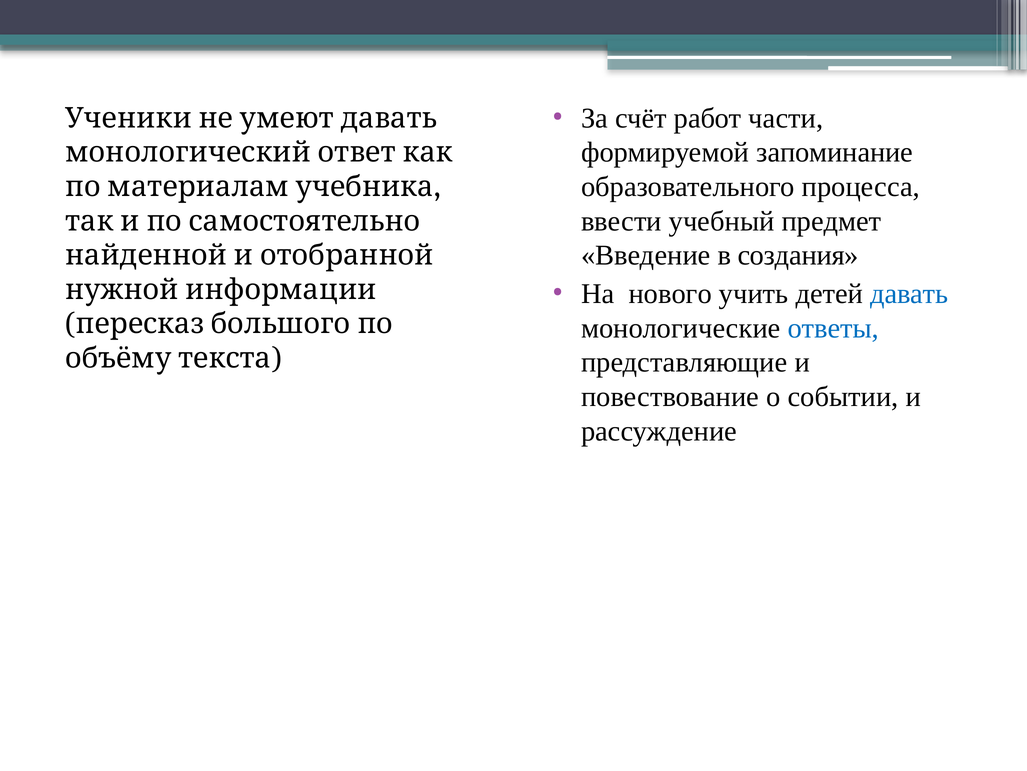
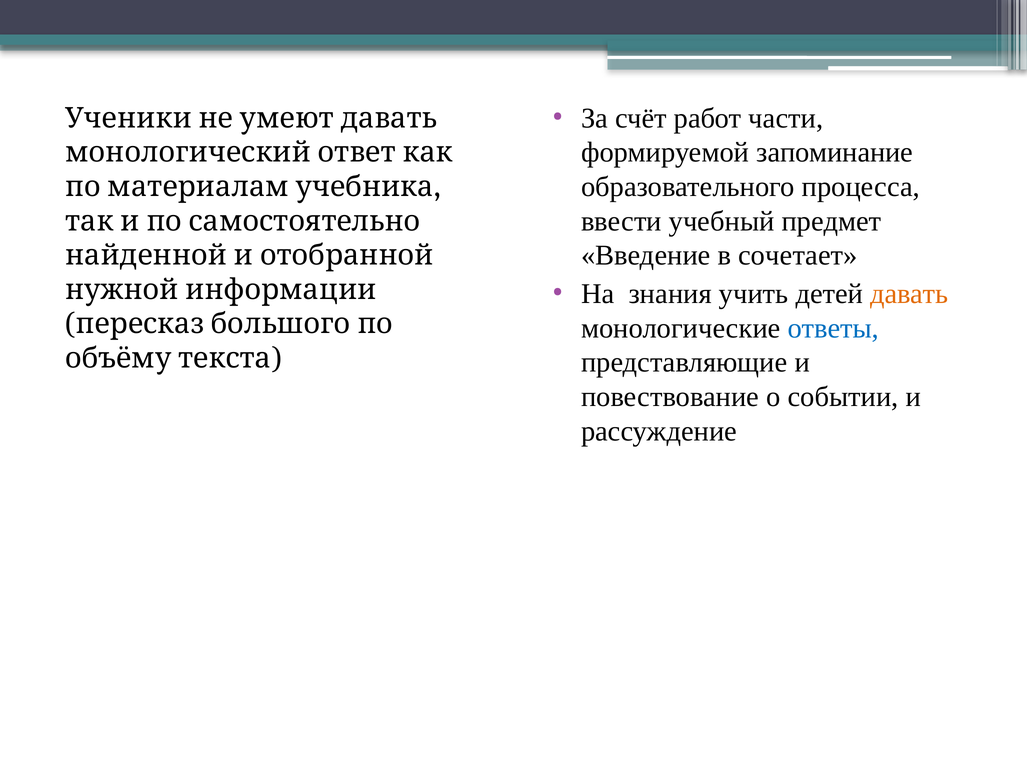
создания: создания -> сочетает
нового: нового -> знания
давать colour: blue -> orange
